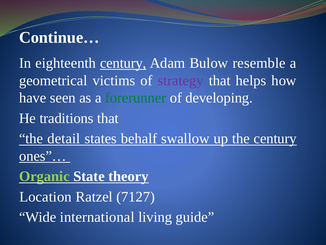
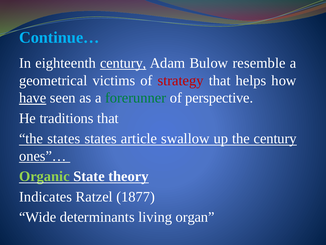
Continue… colour: white -> light blue
strategy colour: purple -> red
have underline: none -> present
developing: developing -> perspective
the detail: detail -> states
behalf: behalf -> article
Location: Location -> Indicates
7127: 7127 -> 1877
international: international -> determinants
guide: guide -> organ
